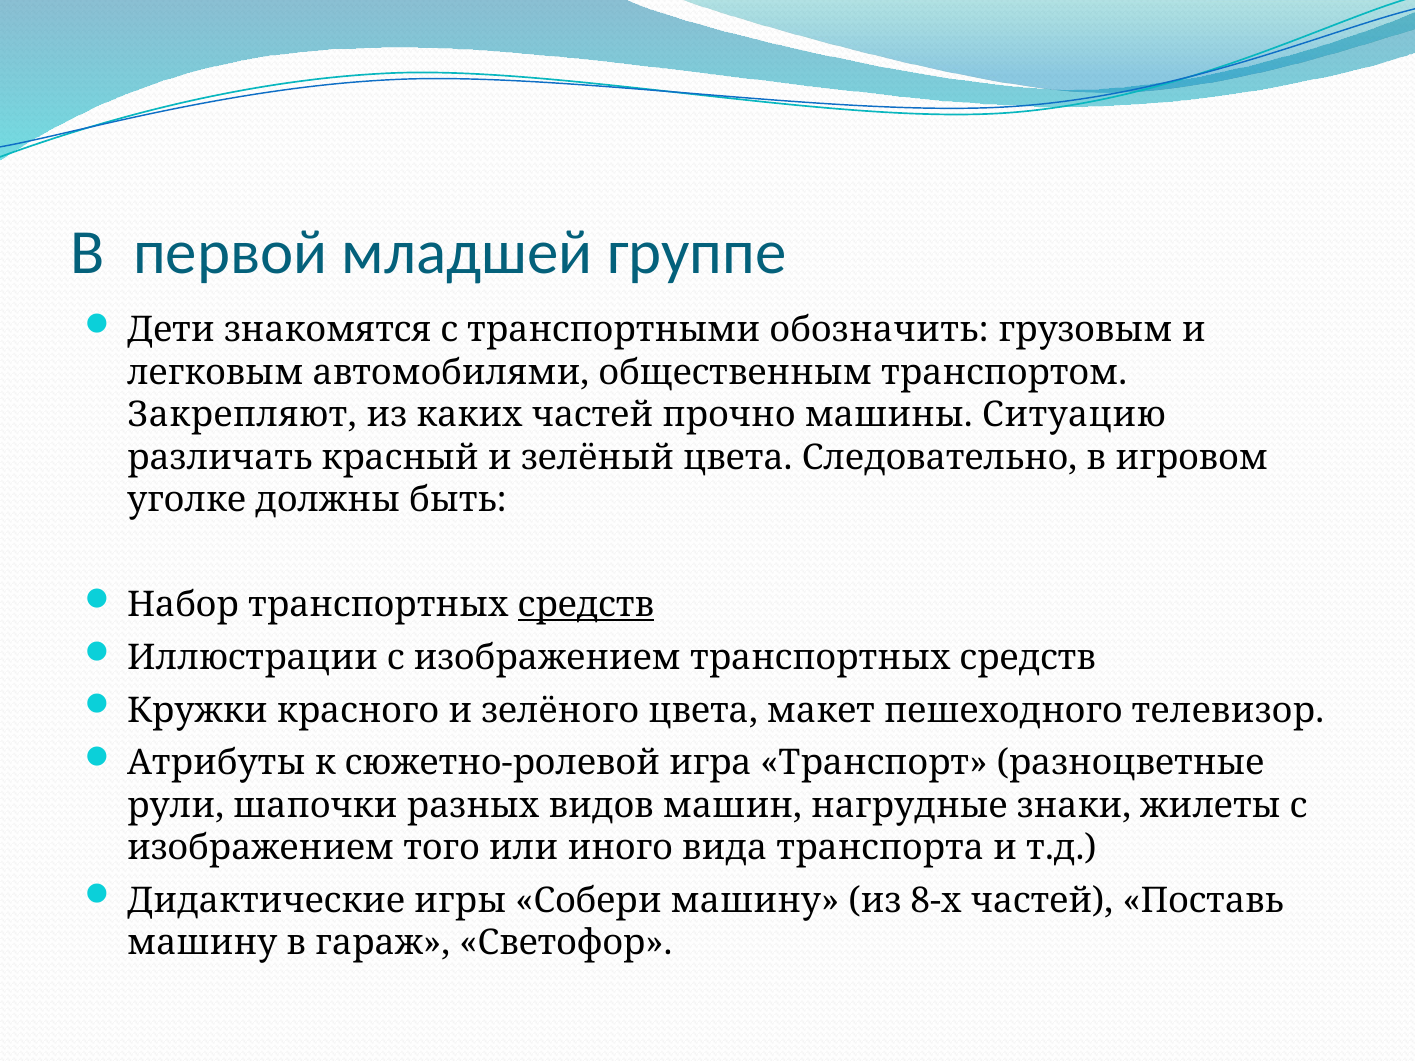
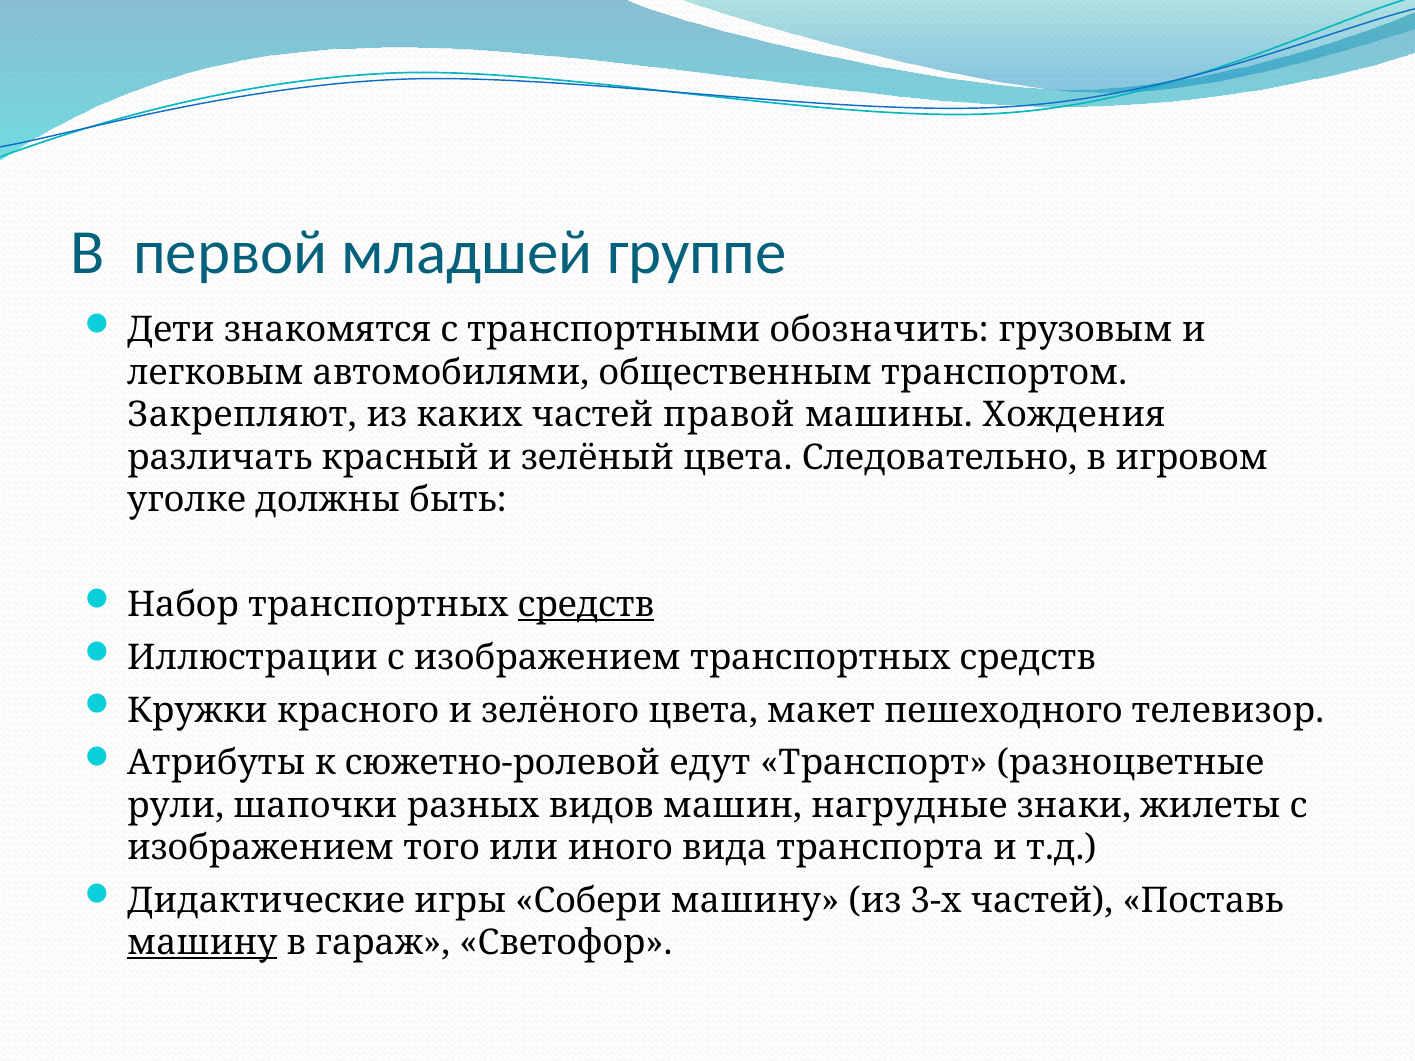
прочно: прочно -> правой
Ситуацию: Ситуацию -> Хождения
игра: игра -> едут
8-х: 8-х -> 3-х
машину at (202, 943) underline: none -> present
